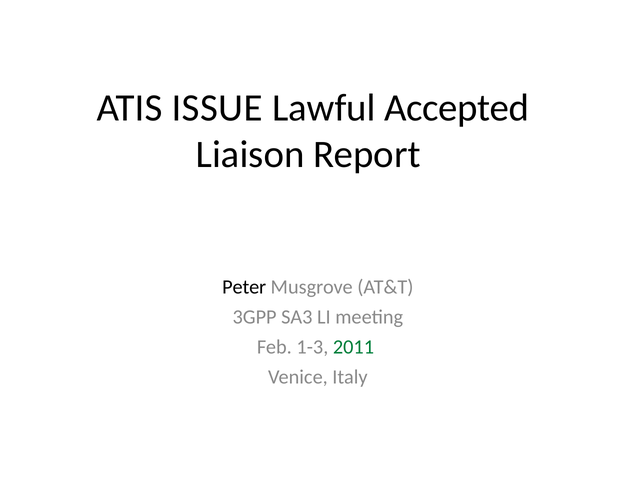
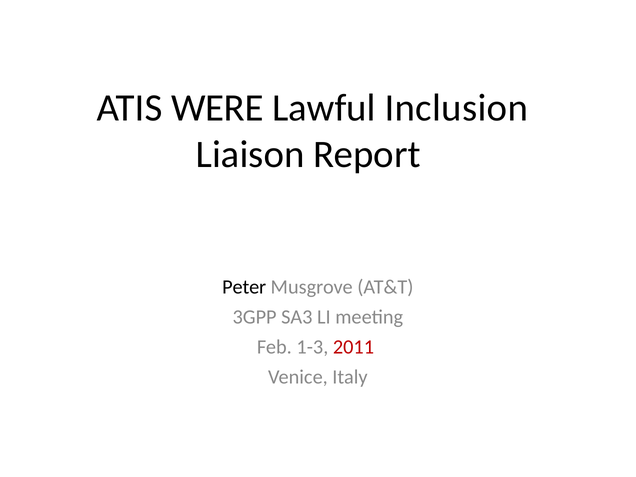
ISSUE: ISSUE -> WERE
Accepted: Accepted -> Inclusion
2011 colour: green -> red
